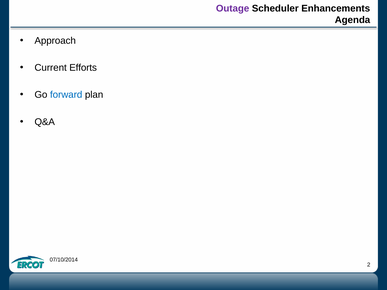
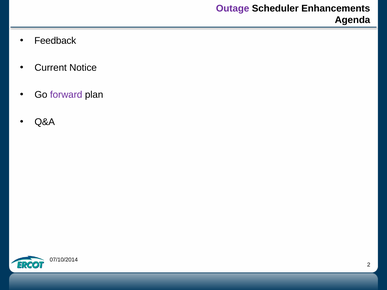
Approach: Approach -> Feedback
Efforts: Efforts -> Notice
forward colour: blue -> purple
